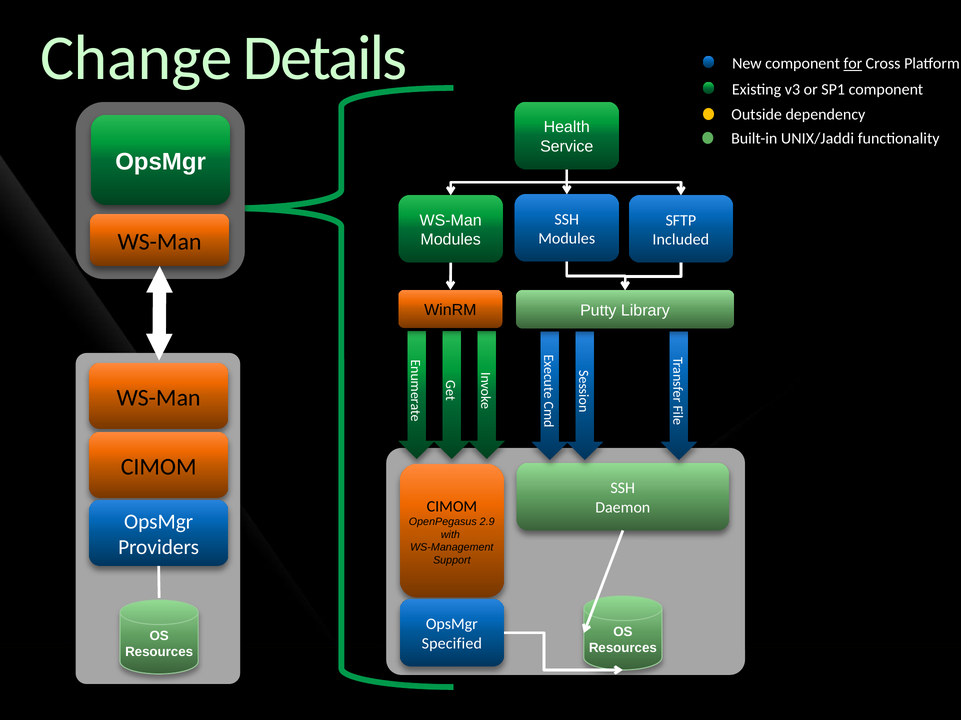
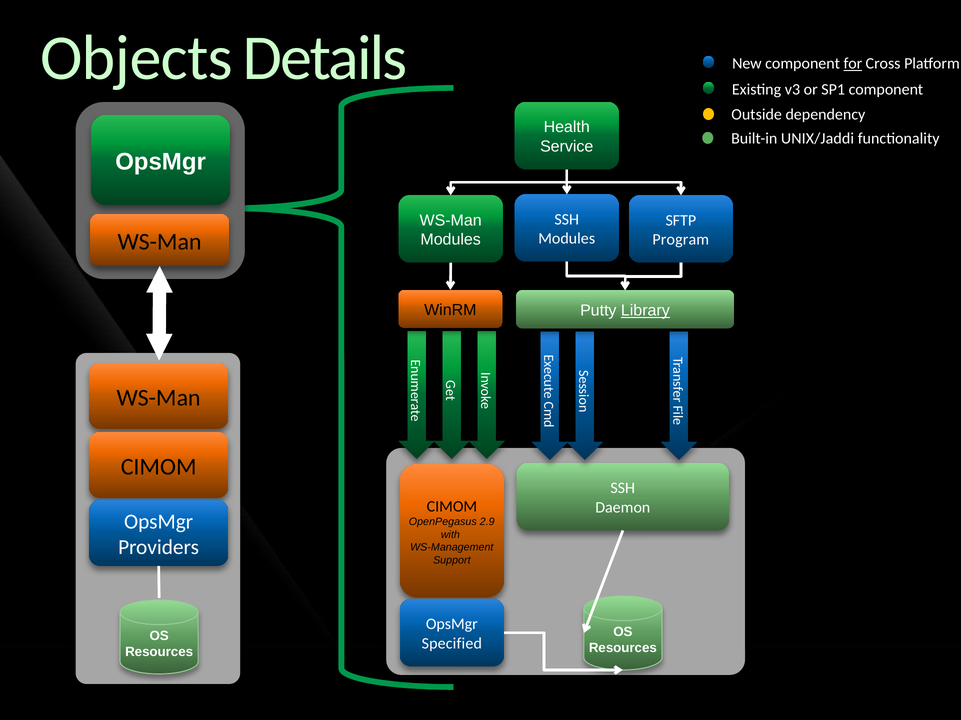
Change: Change -> Objects
Included: Included -> Program
Library underline: none -> present
